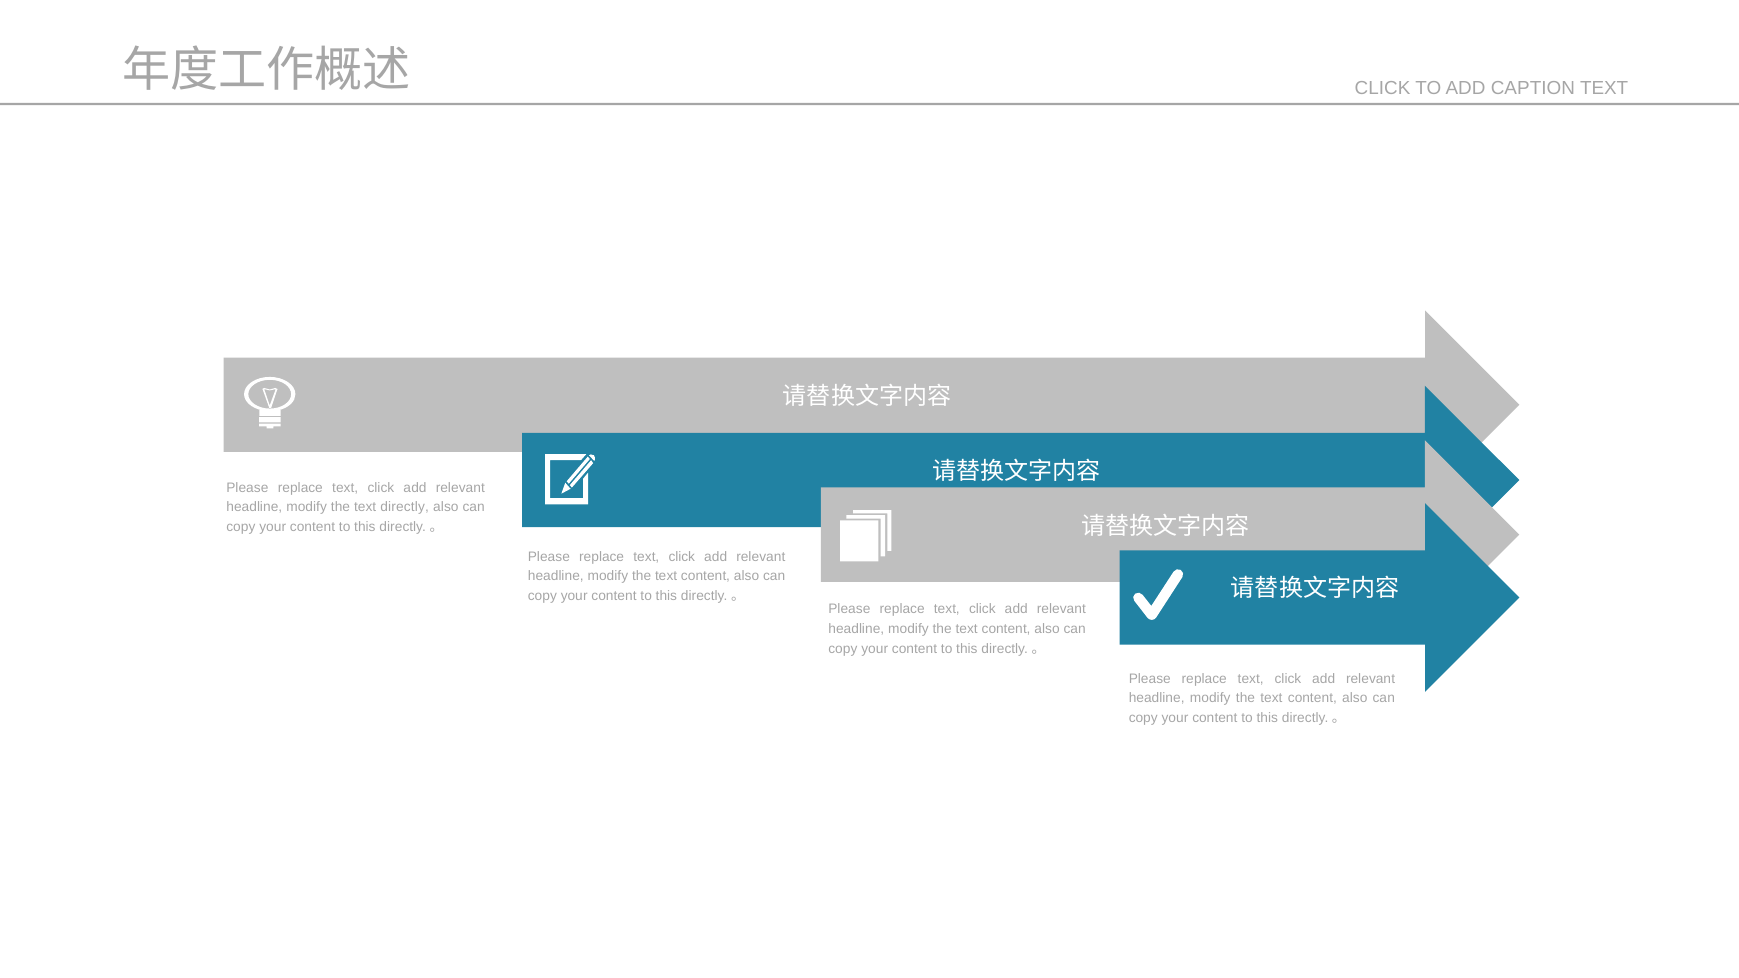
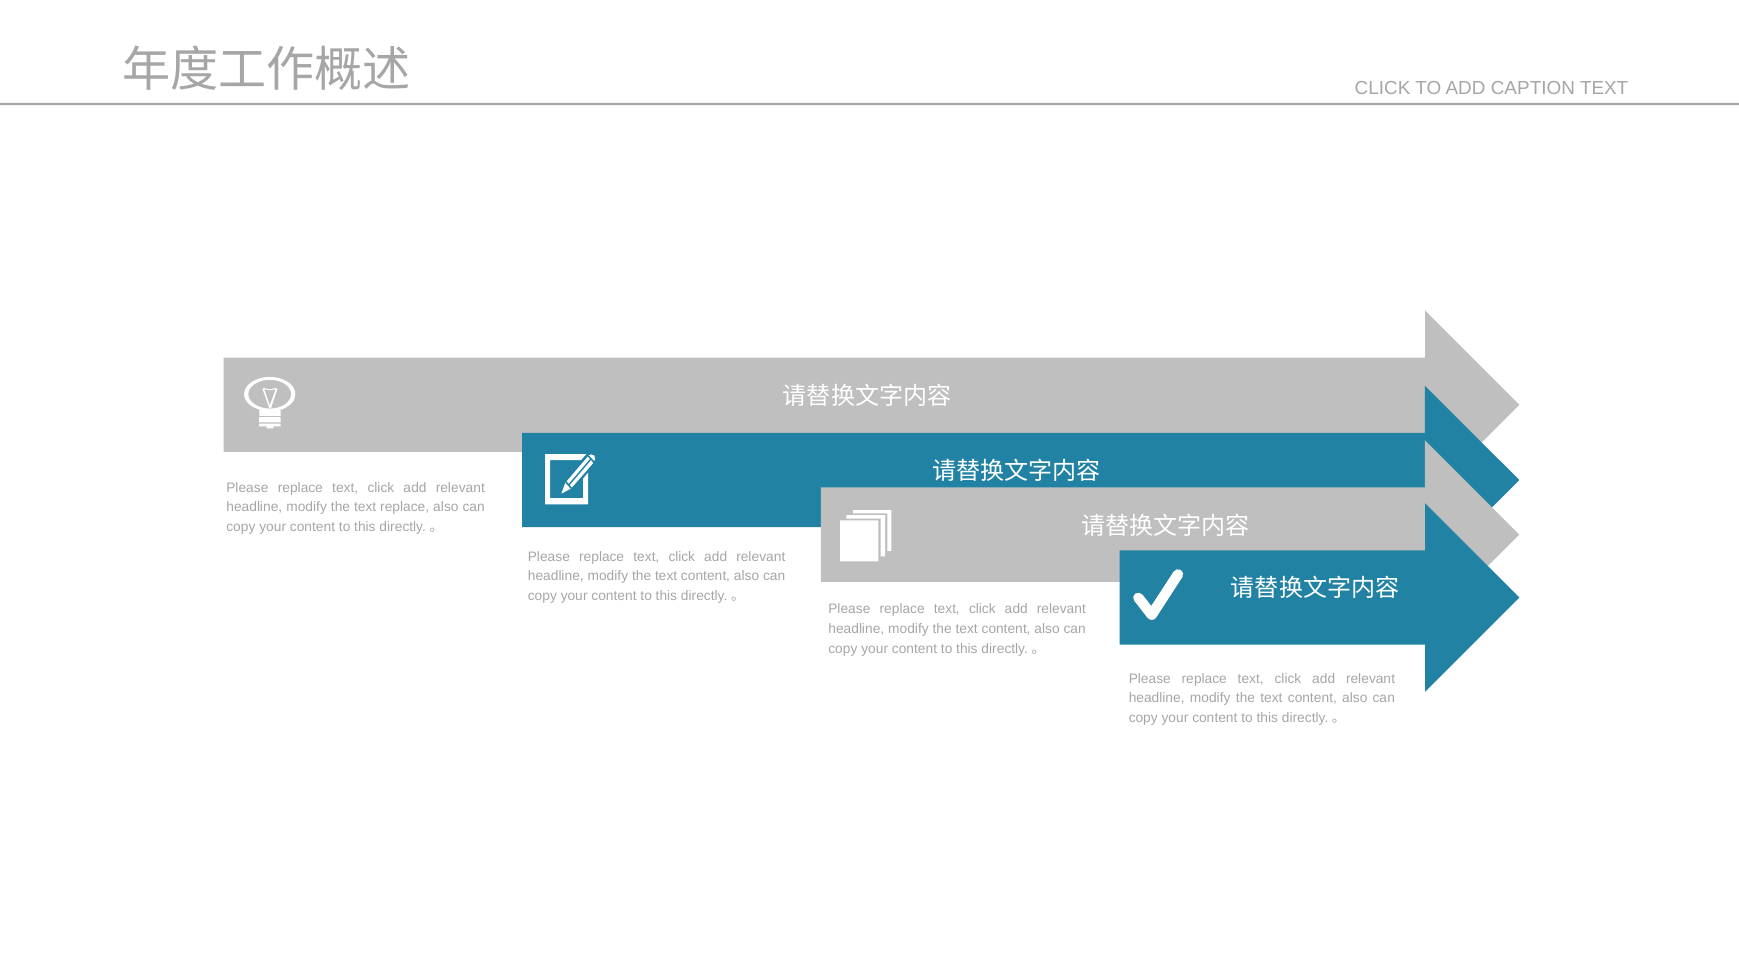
text directly: directly -> replace
